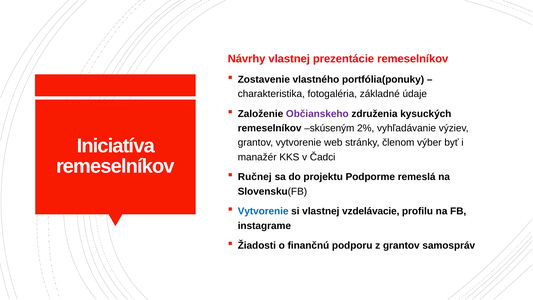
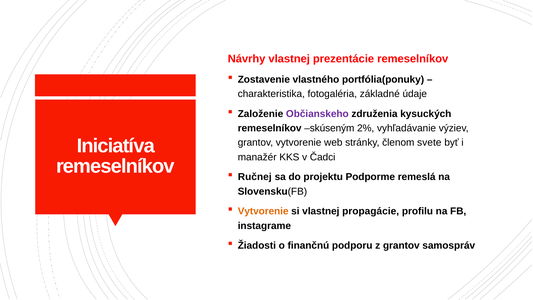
výber: výber -> svete
Vytvorenie at (263, 211) colour: blue -> orange
vzdelávacie: vzdelávacie -> propagácie
